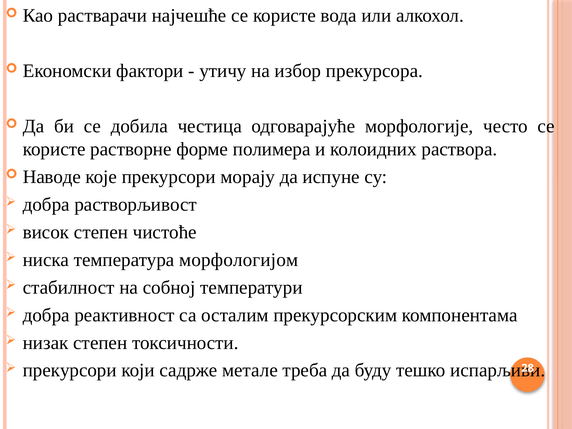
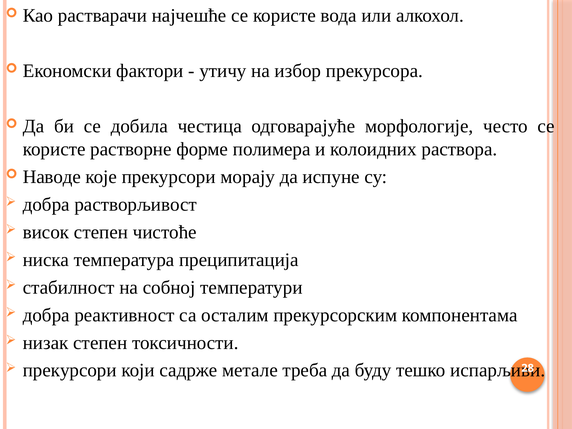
морфологијом: морфологијом -> преципитација
